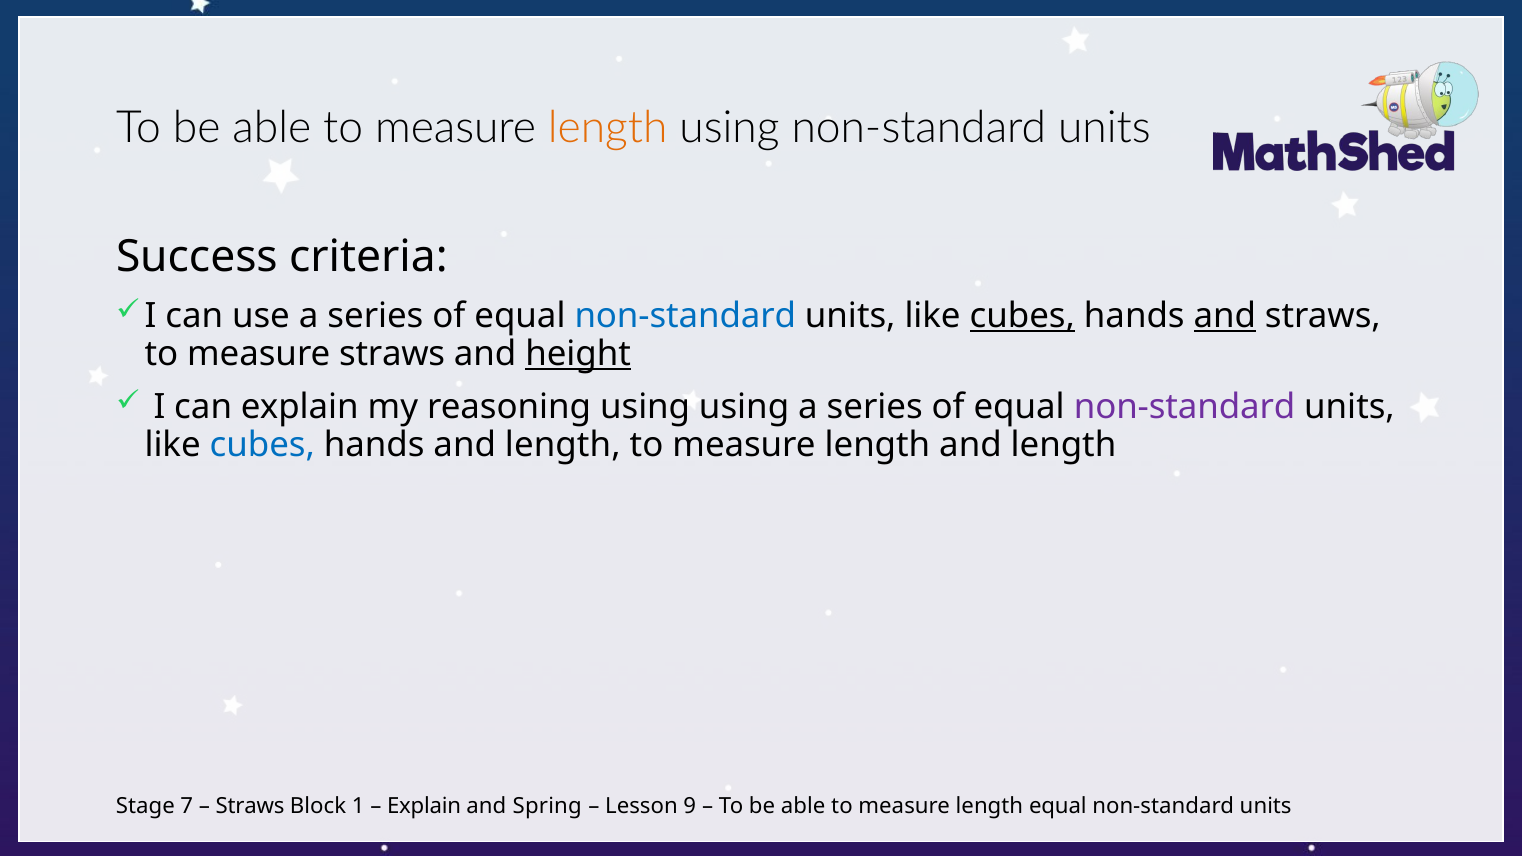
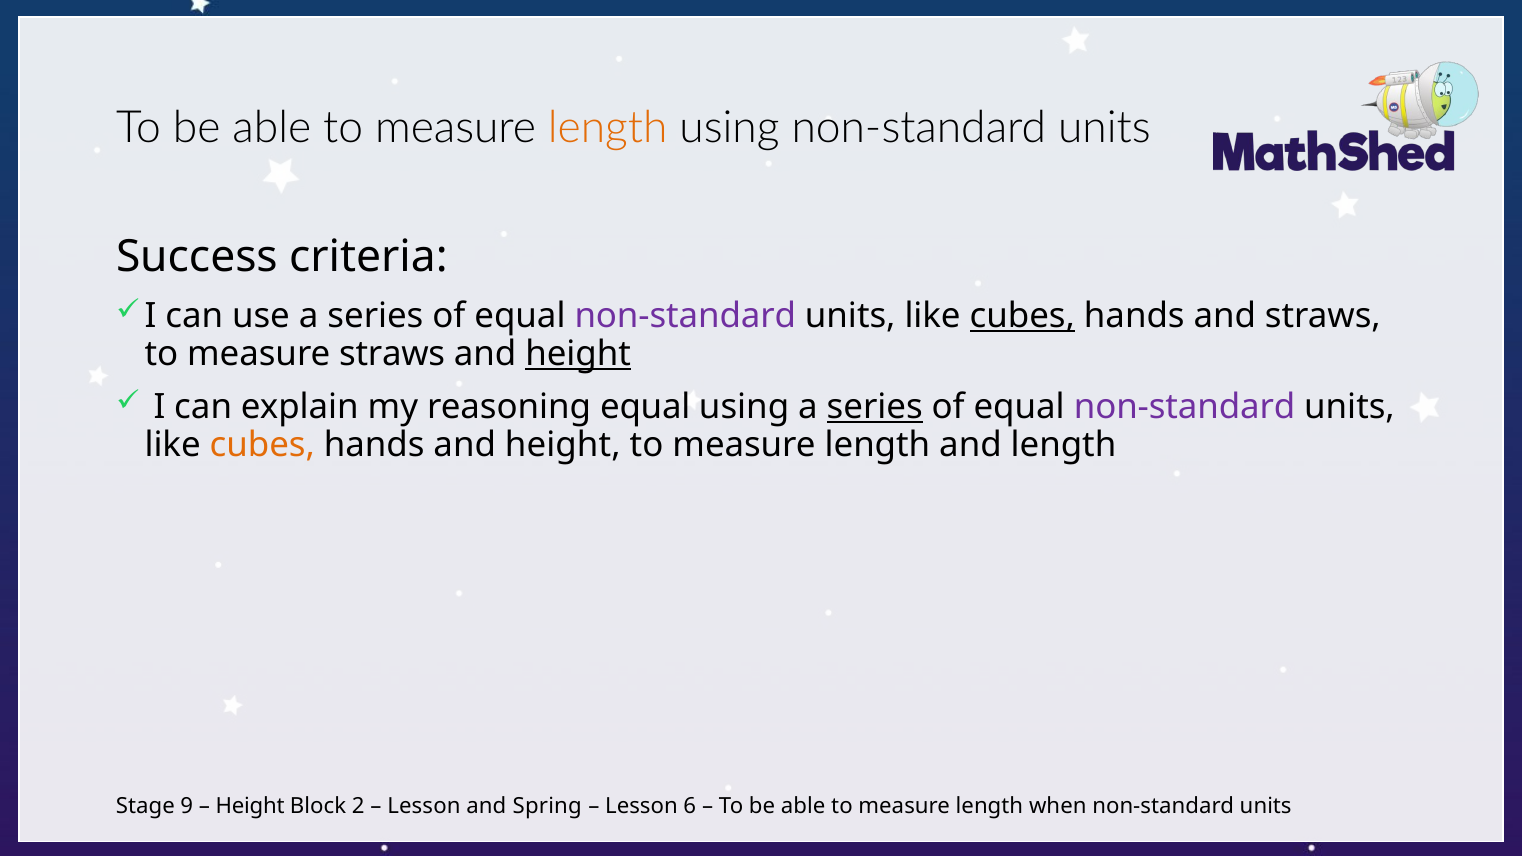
non-standard at (685, 316) colour: blue -> purple
and at (1225, 316) underline: present -> none
reasoning using: using -> equal
series at (875, 407) underline: none -> present
cubes at (262, 445) colour: blue -> orange
hands and length: length -> height
7: 7 -> 9
Straws at (250, 807): Straws -> Height
1: 1 -> 2
Explain at (424, 807): Explain -> Lesson
9: 9 -> 6
length equal: equal -> when
